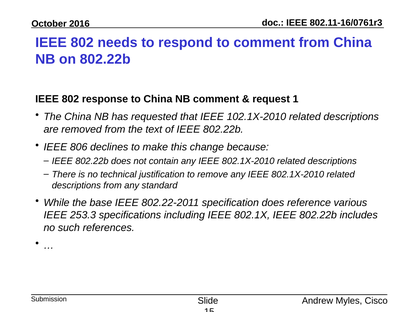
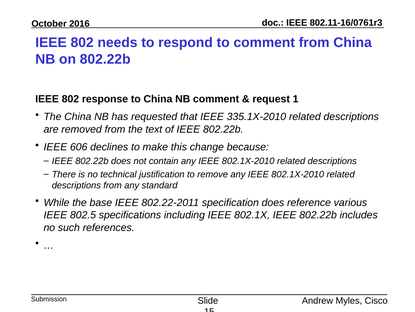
102.1X-2010: 102.1X-2010 -> 335.1X-2010
806: 806 -> 606
253.3: 253.3 -> 802.5
